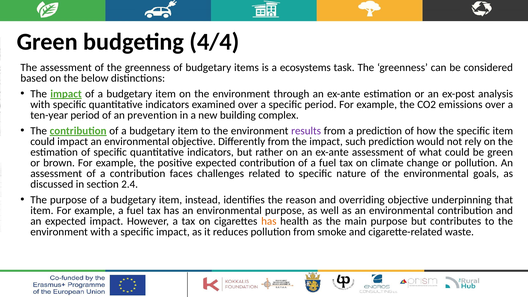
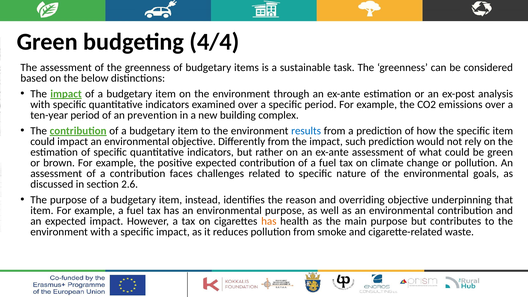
ecosystems: ecosystems -> sustainable
results colour: purple -> blue
2.4: 2.4 -> 2.6
